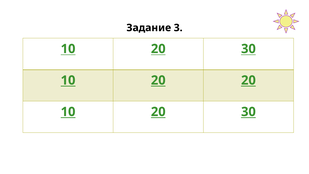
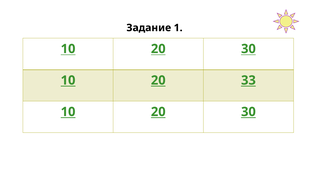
3: 3 -> 1
20 20: 20 -> 33
